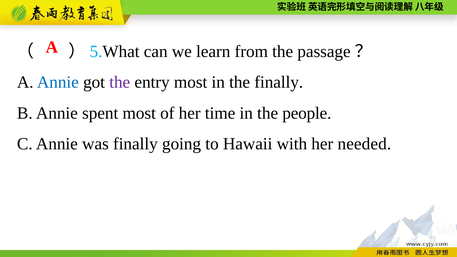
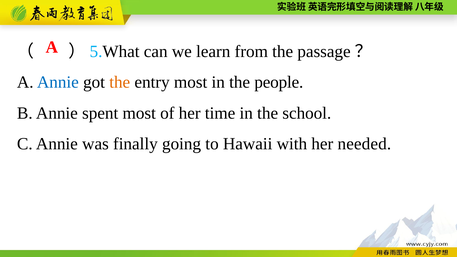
the at (120, 82) colour: purple -> orange
the finally: finally -> people
people: people -> school
